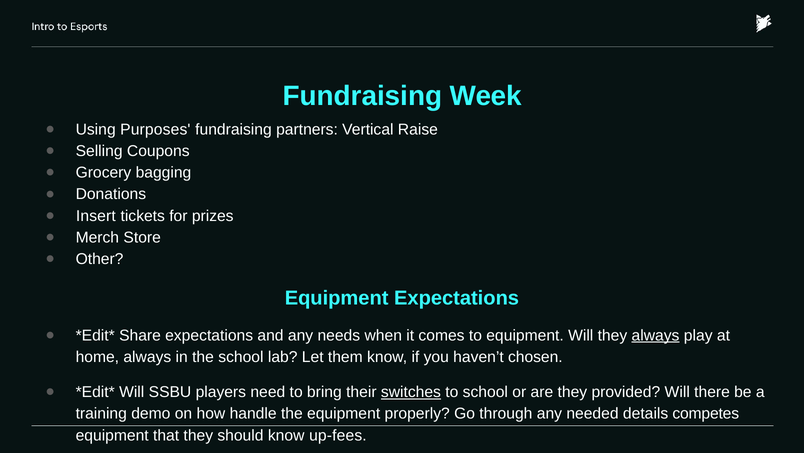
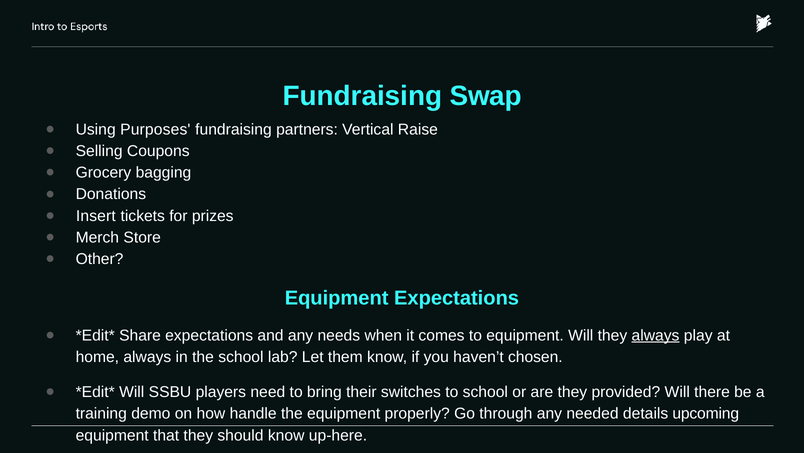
Week: Week -> Swap
switches underline: present -> none
competes: competes -> upcoming
up-fees: up-fees -> up-here
